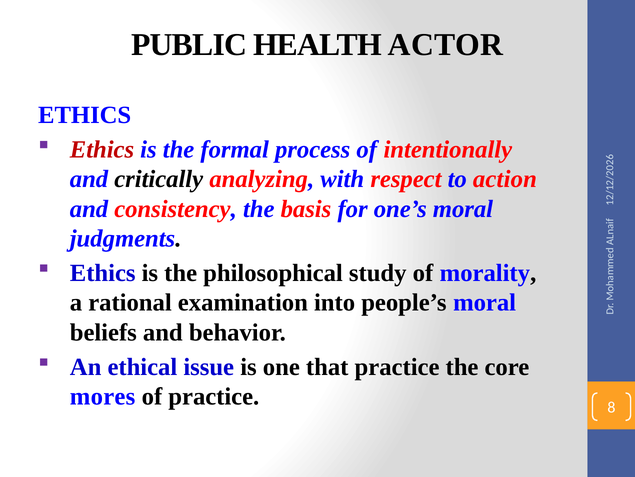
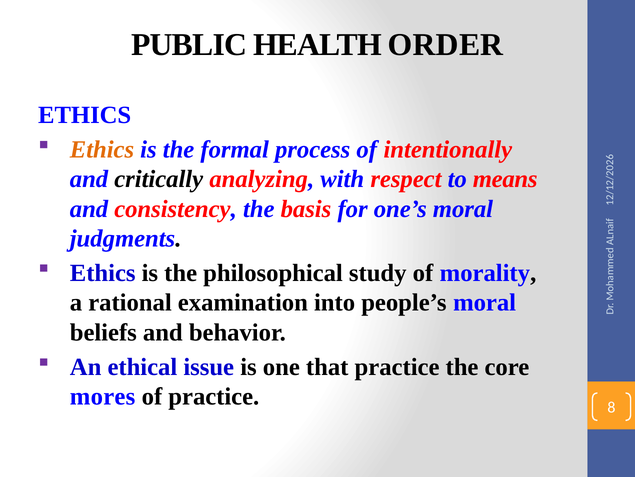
ACTOR: ACTOR -> ORDER
Ethics at (102, 149) colour: red -> orange
action: action -> means
